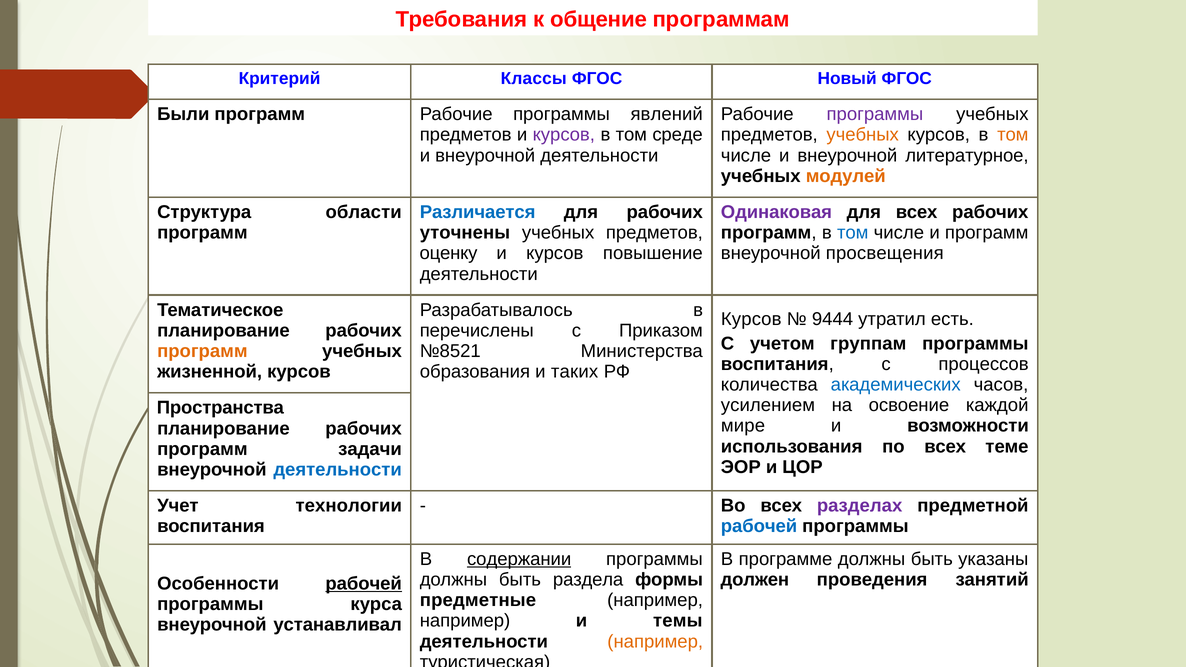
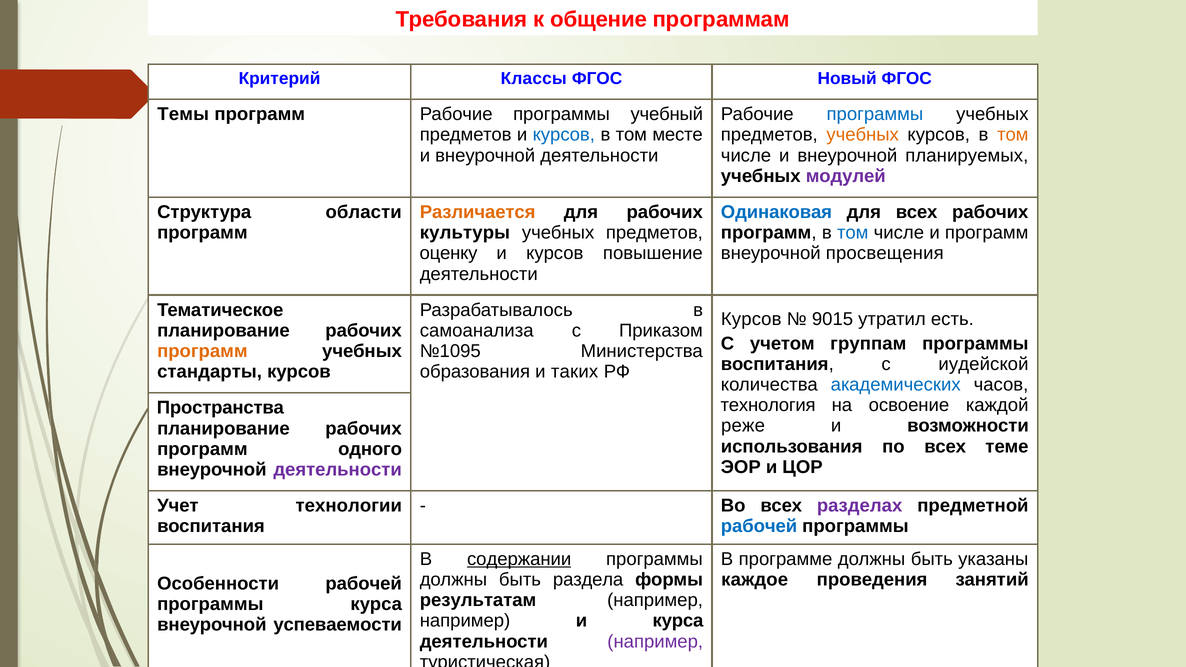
Были: Были -> Темы
явлений: явлений -> учебный
программы at (875, 114) colour: purple -> blue
курсов at (564, 135) colour: purple -> blue
среде: среде -> месте
литературное: литературное -> планируемых
модулей colour: orange -> purple
Различается colour: blue -> orange
Одинаковая colour: purple -> blue
уточнены: уточнены -> культуры
9444: 9444 -> 9015
перечислены: перечислены -> самоанализа
№8521: №8521 -> №1095
процессов: процессов -> иудейской
жизненной: жизненной -> стандарты
усилением: усилением -> технология
мире: мире -> реже
задачи: задачи -> одного
деятельности at (338, 470) colour: blue -> purple
должен: должен -> каждое
рабочей at (364, 584) underline: present -> none
предметные: предметные -> результатам
и темы: темы -> курса
устанавливал: устанавливал -> успеваемости
например at (655, 642) colour: orange -> purple
